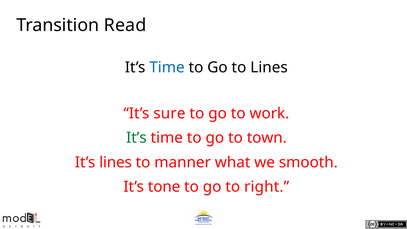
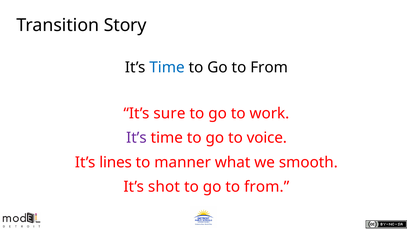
Read: Read -> Story
Lines at (269, 67): Lines -> From
It’s at (136, 138) colour: green -> purple
town: town -> voice
tone: tone -> shot
right at (267, 187): right -> from
